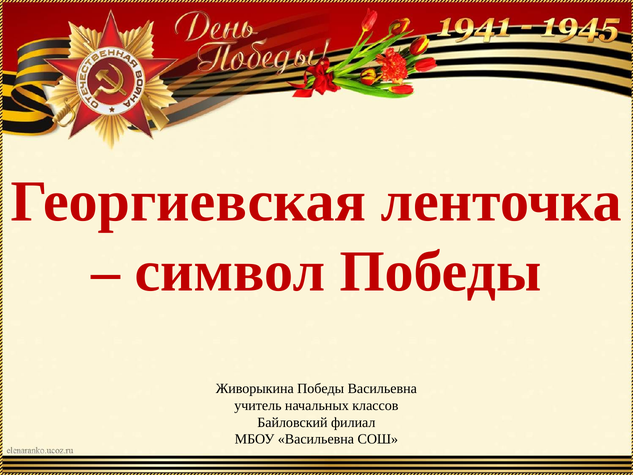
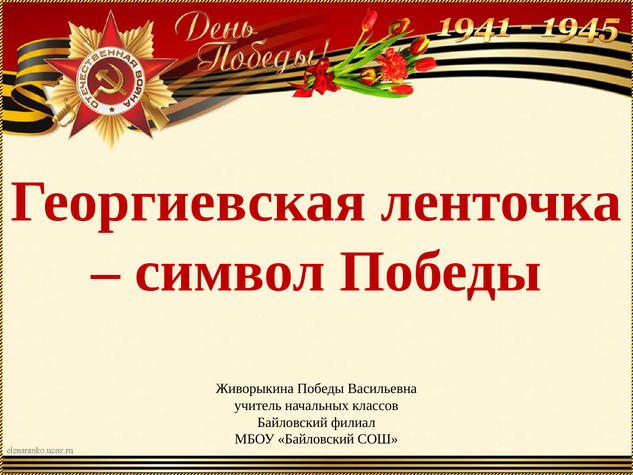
МБОУ Васильевна: Васильевна -> Байловский
